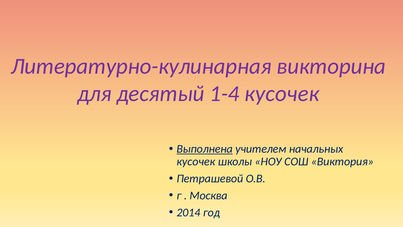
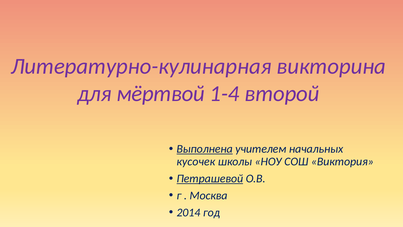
десятый: десятый -> мёртвой
1-4 кусочек: кусочек -> второй
Петрашевой underline: none -> present
